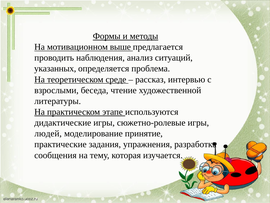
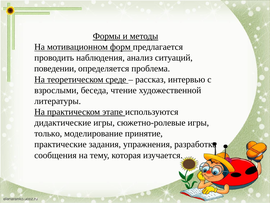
выше: выше -> форм
указанных: указанных -> поведении
людей: людей -> только
